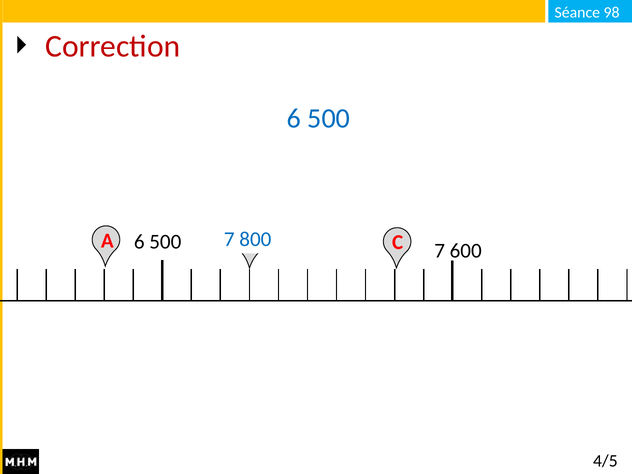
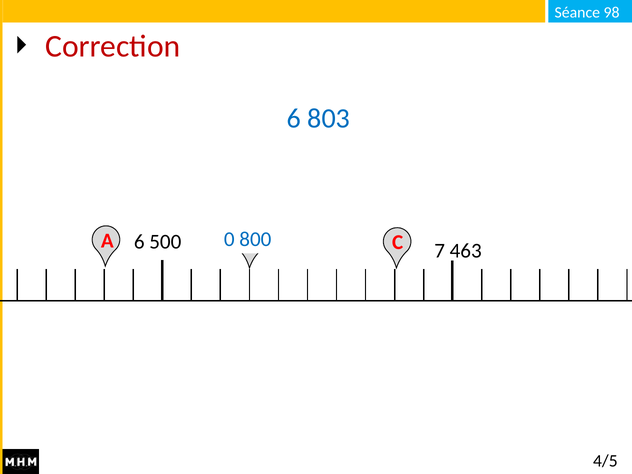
500 at (329, 118): 500 -> 803
500 7: 7 -> 0
600: 600 -> 463
